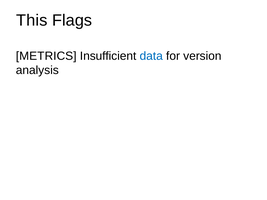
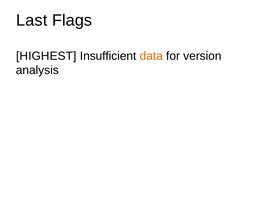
This: This -> Last
METRICS: METRICS -> HIGHEST
data colour: blue -> orange
